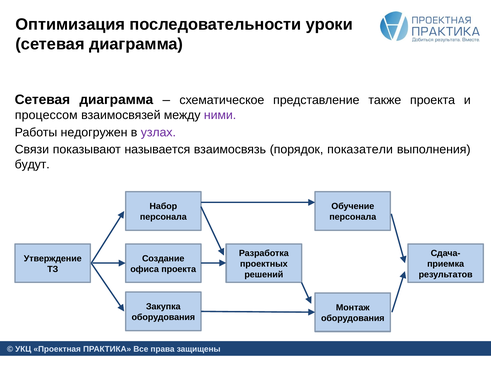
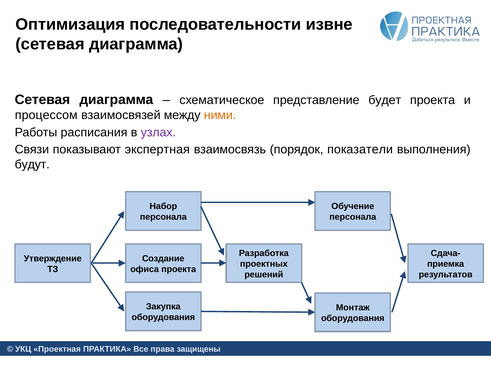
уроки: уроки -> извне
также: также -> будет
ними colour: purple -> orange
недогружен: недогружен -> расписания
называется: называется -> экспертная
